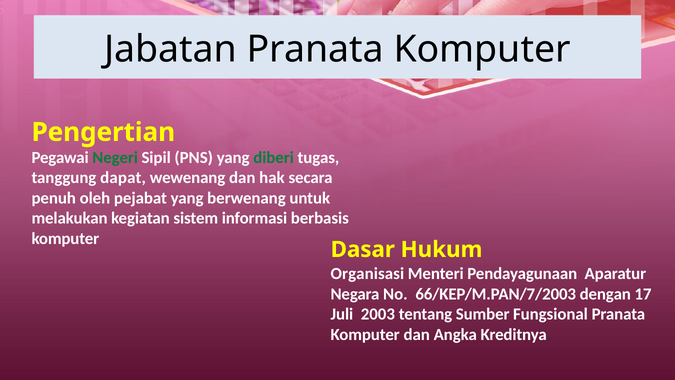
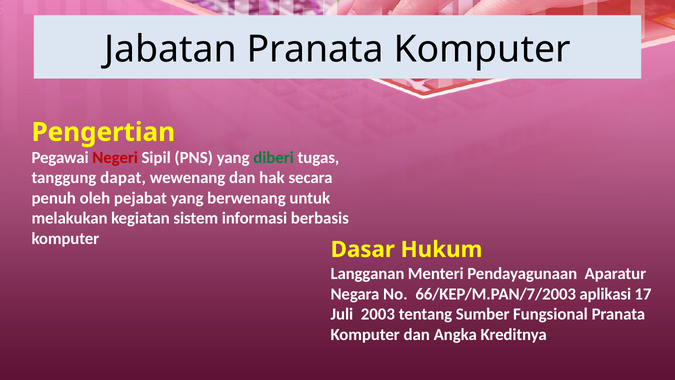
Negeri colour: green -> red
Organisasi: Organisasi -> Langganan
dengan: dengan -> aplikasi
